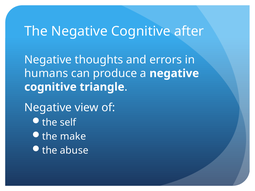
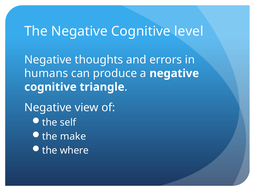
after: after -> level
abuse: abuse -> where
